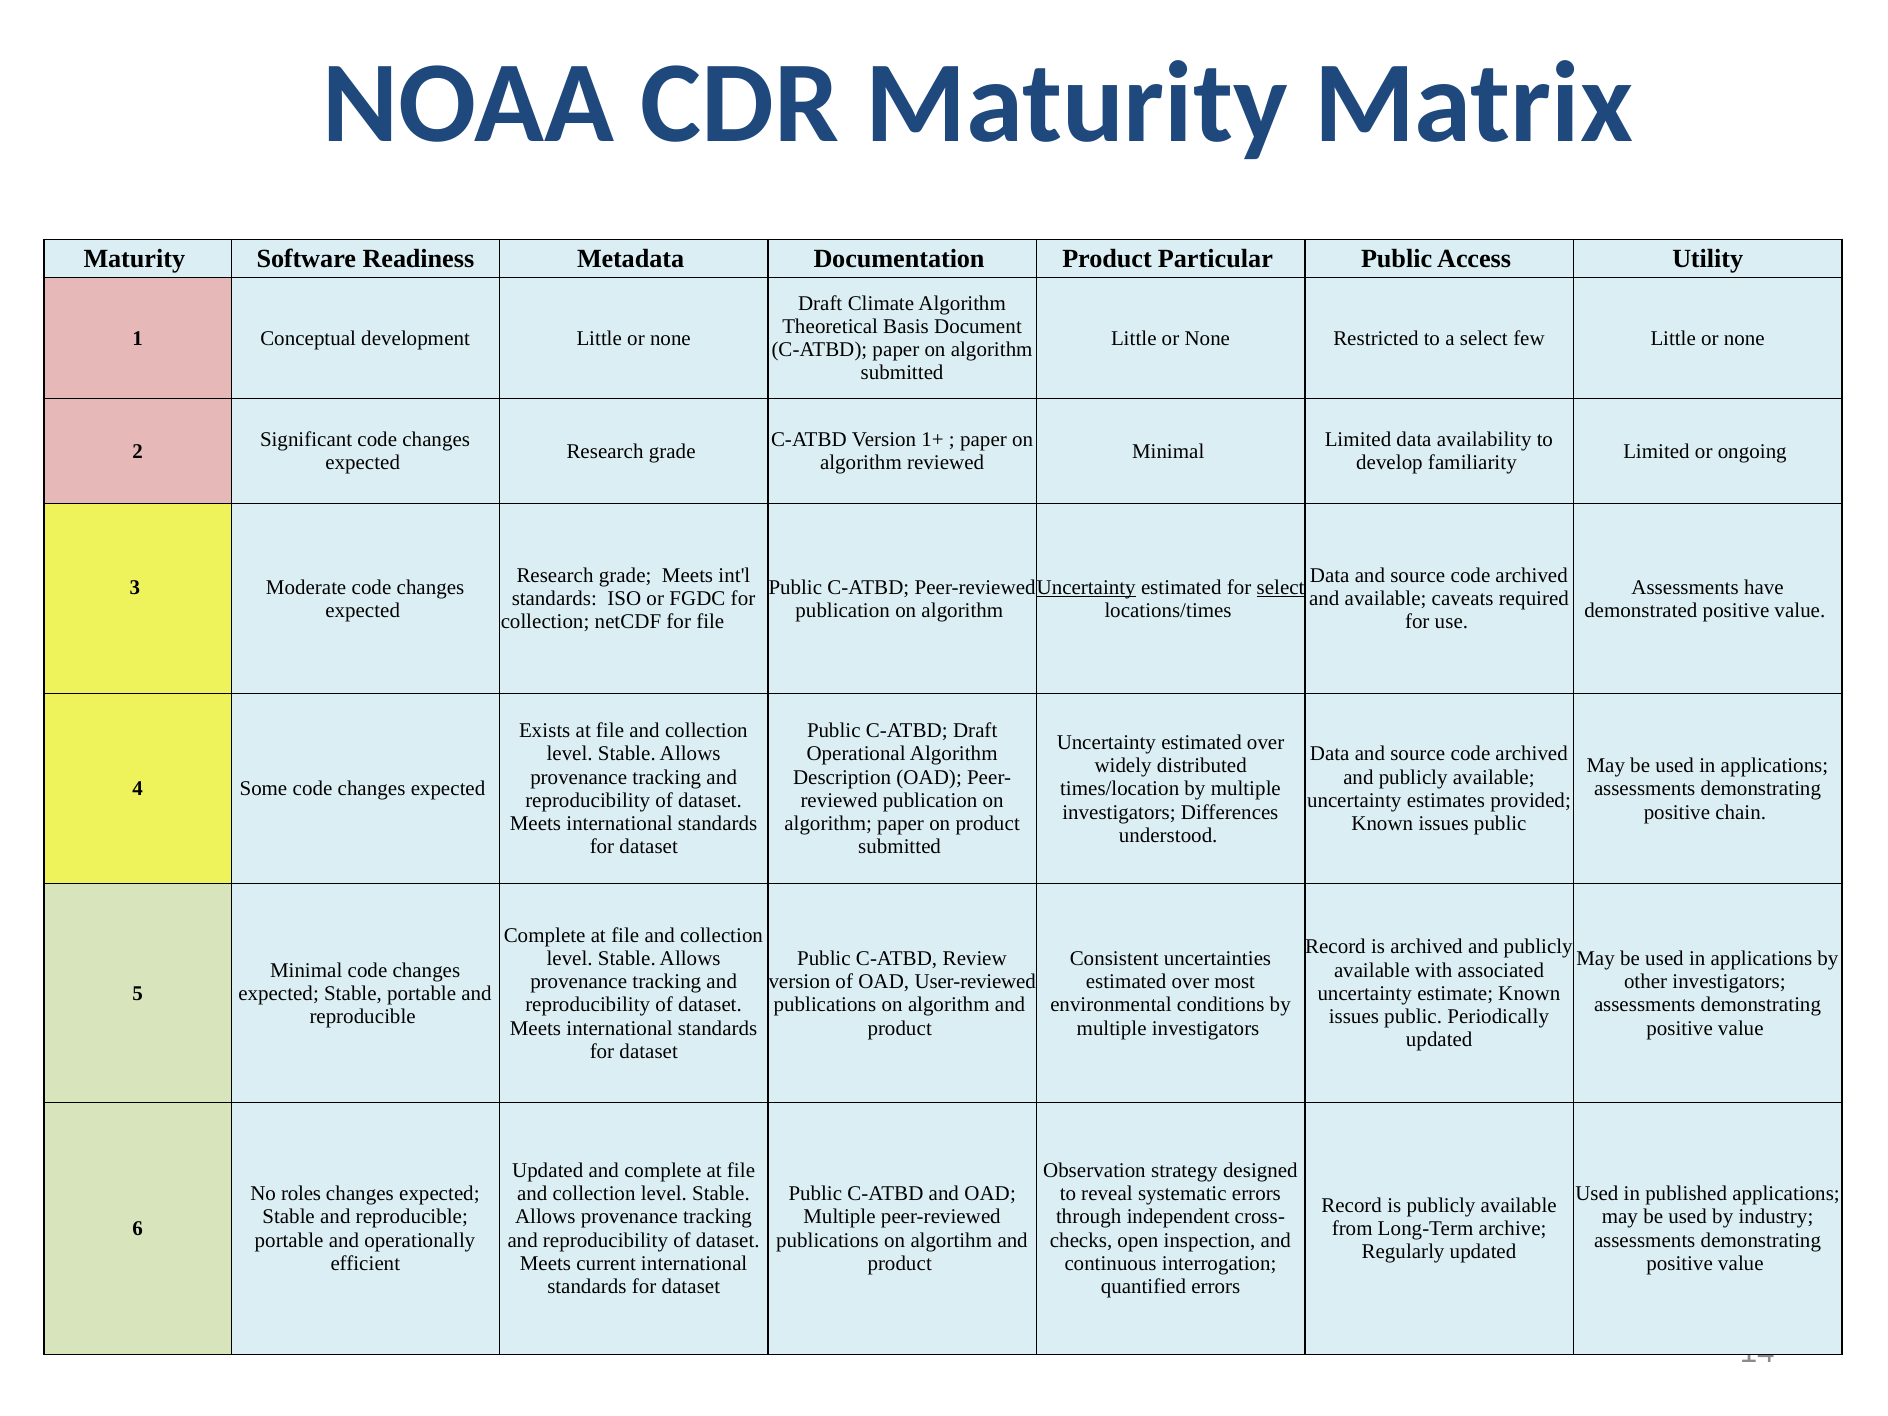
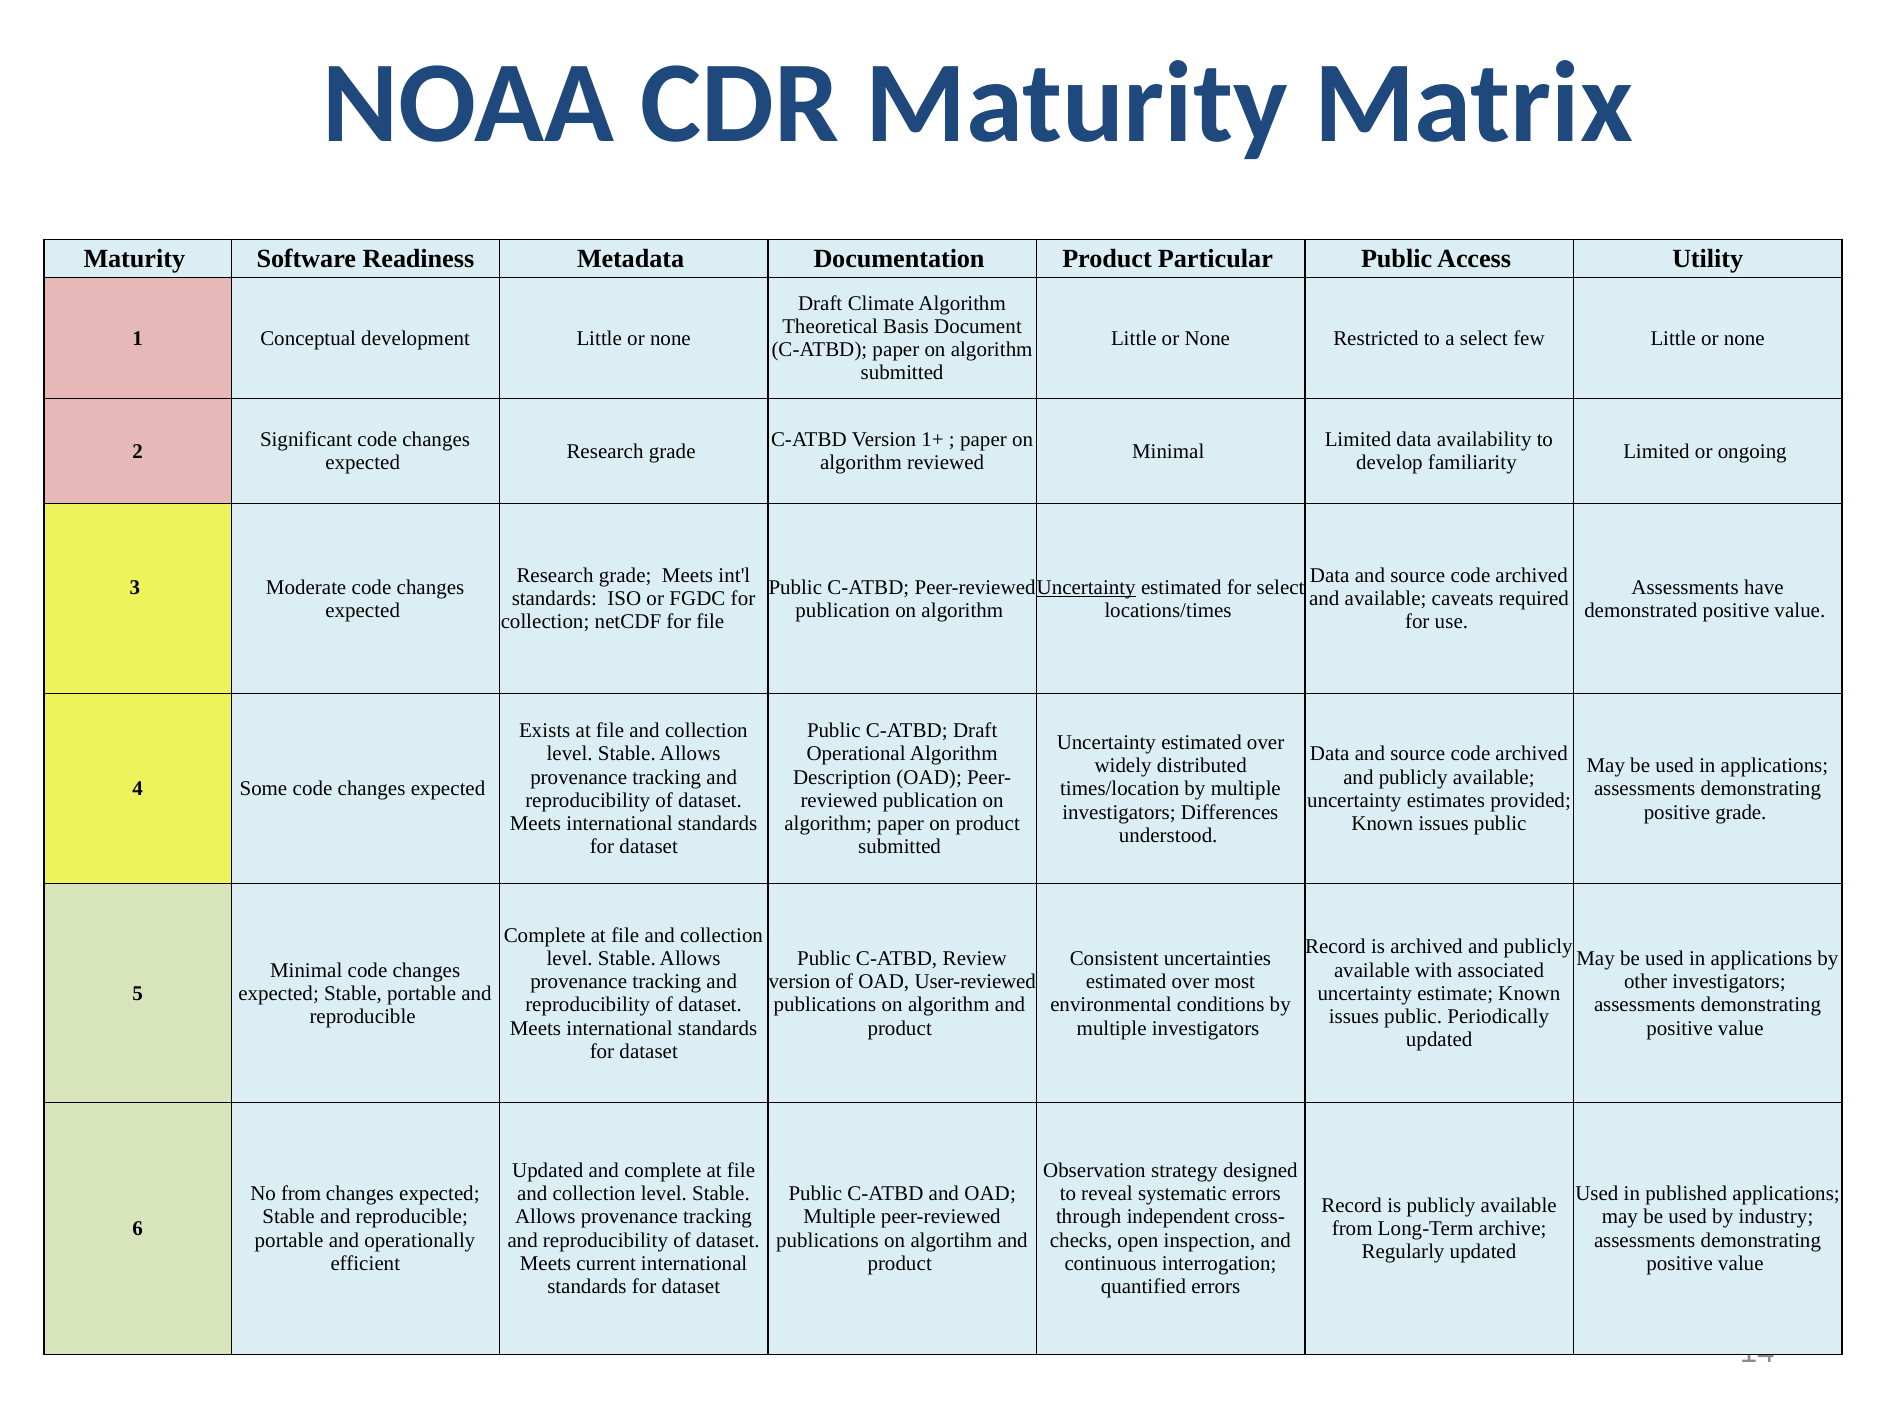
select at (1281, 587) underline: present -> none
positive chain: chain -> grade
No roles: roles -> from
